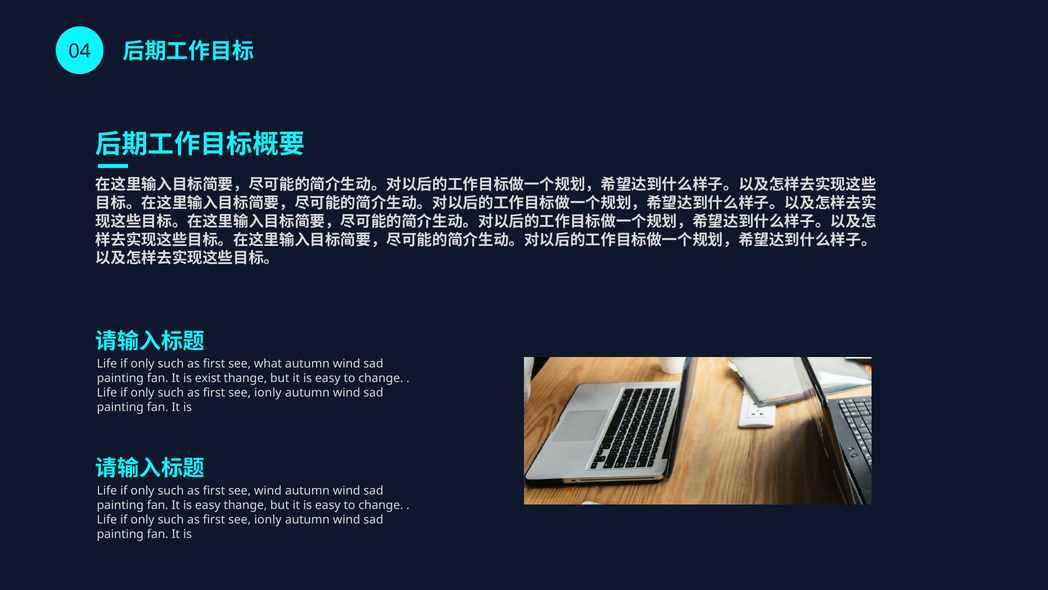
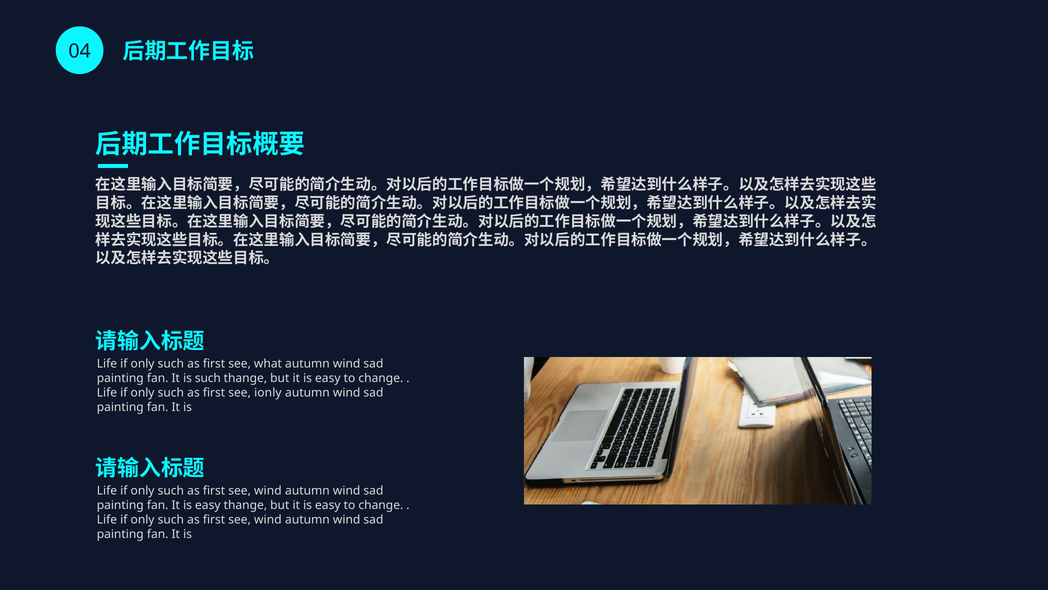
is exist: exist -> such
ionly at (268, 519): ionly -> wind
